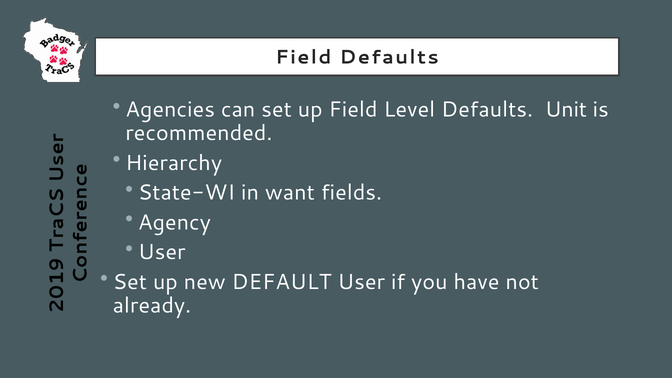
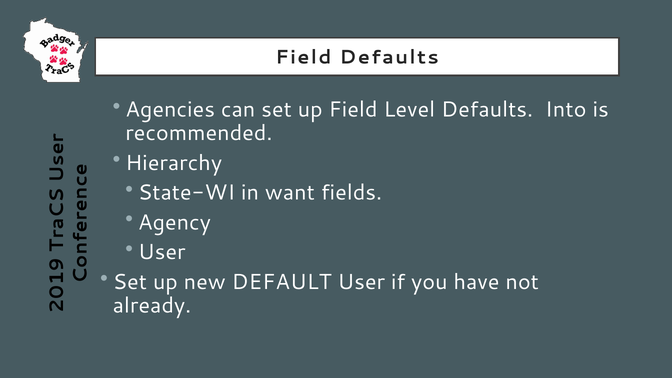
Unit: Unit -> Into
